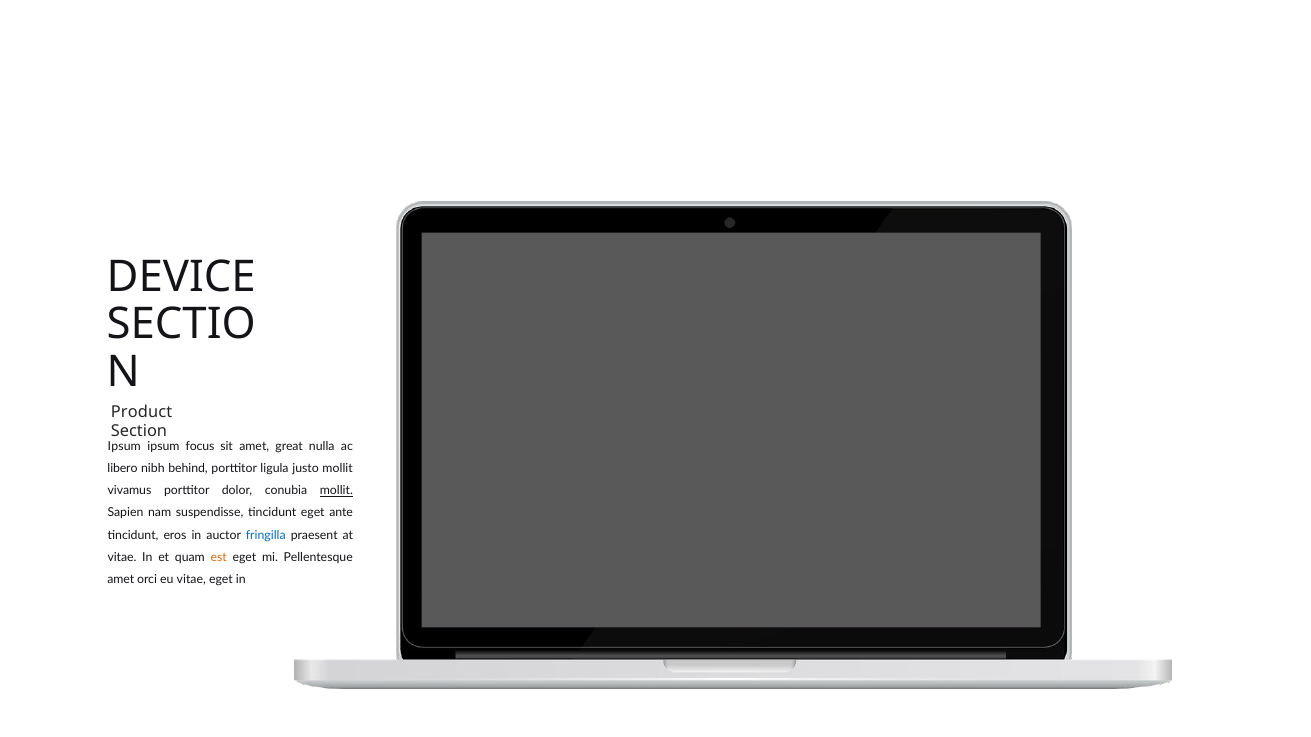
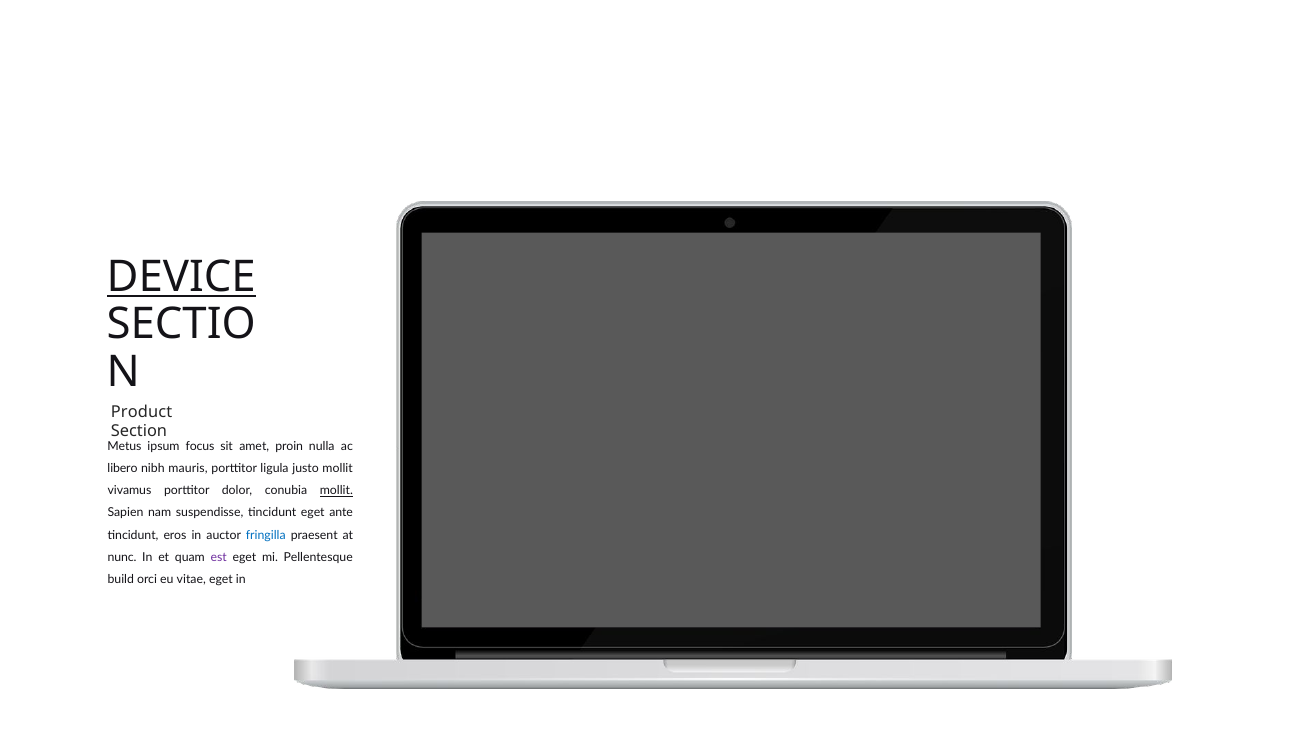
DEVICE underline: none -> present
Ipsum at (124, 447): Ipsum -> Metus
great: great -> proin
behind: behind -> mauris
vitae at (122, 558): vitae -> nunc
est colour: orange -> purple
amet at (121, 580): amet -> build
